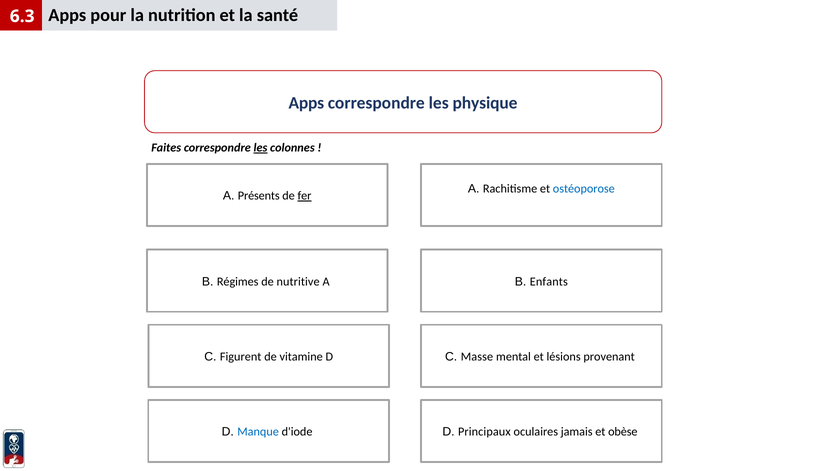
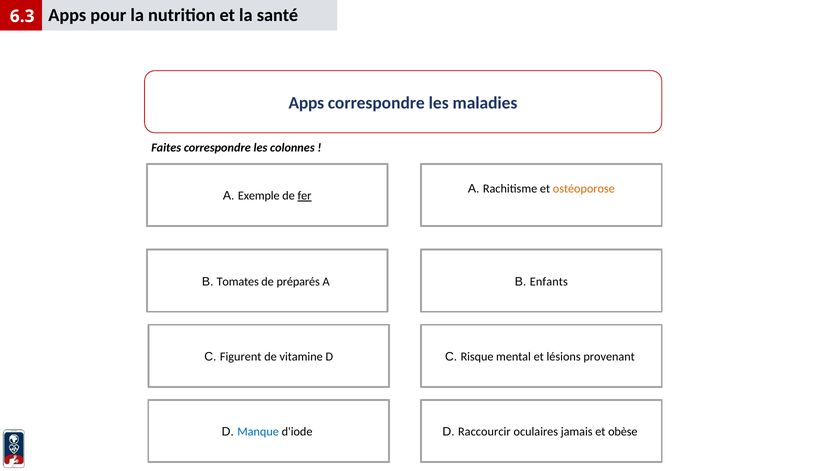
physique: physique -> maladies
les at (260, 148) underline: present -> none
ostéoporose colour: blue -> orange
Présents: Présents -> Exemple
Régimes: Régimes -> Tomates
nutritive: nutritive -> préparés
Masse: Masse -> Risque
Principaux: Principaux -> Raccourcir
